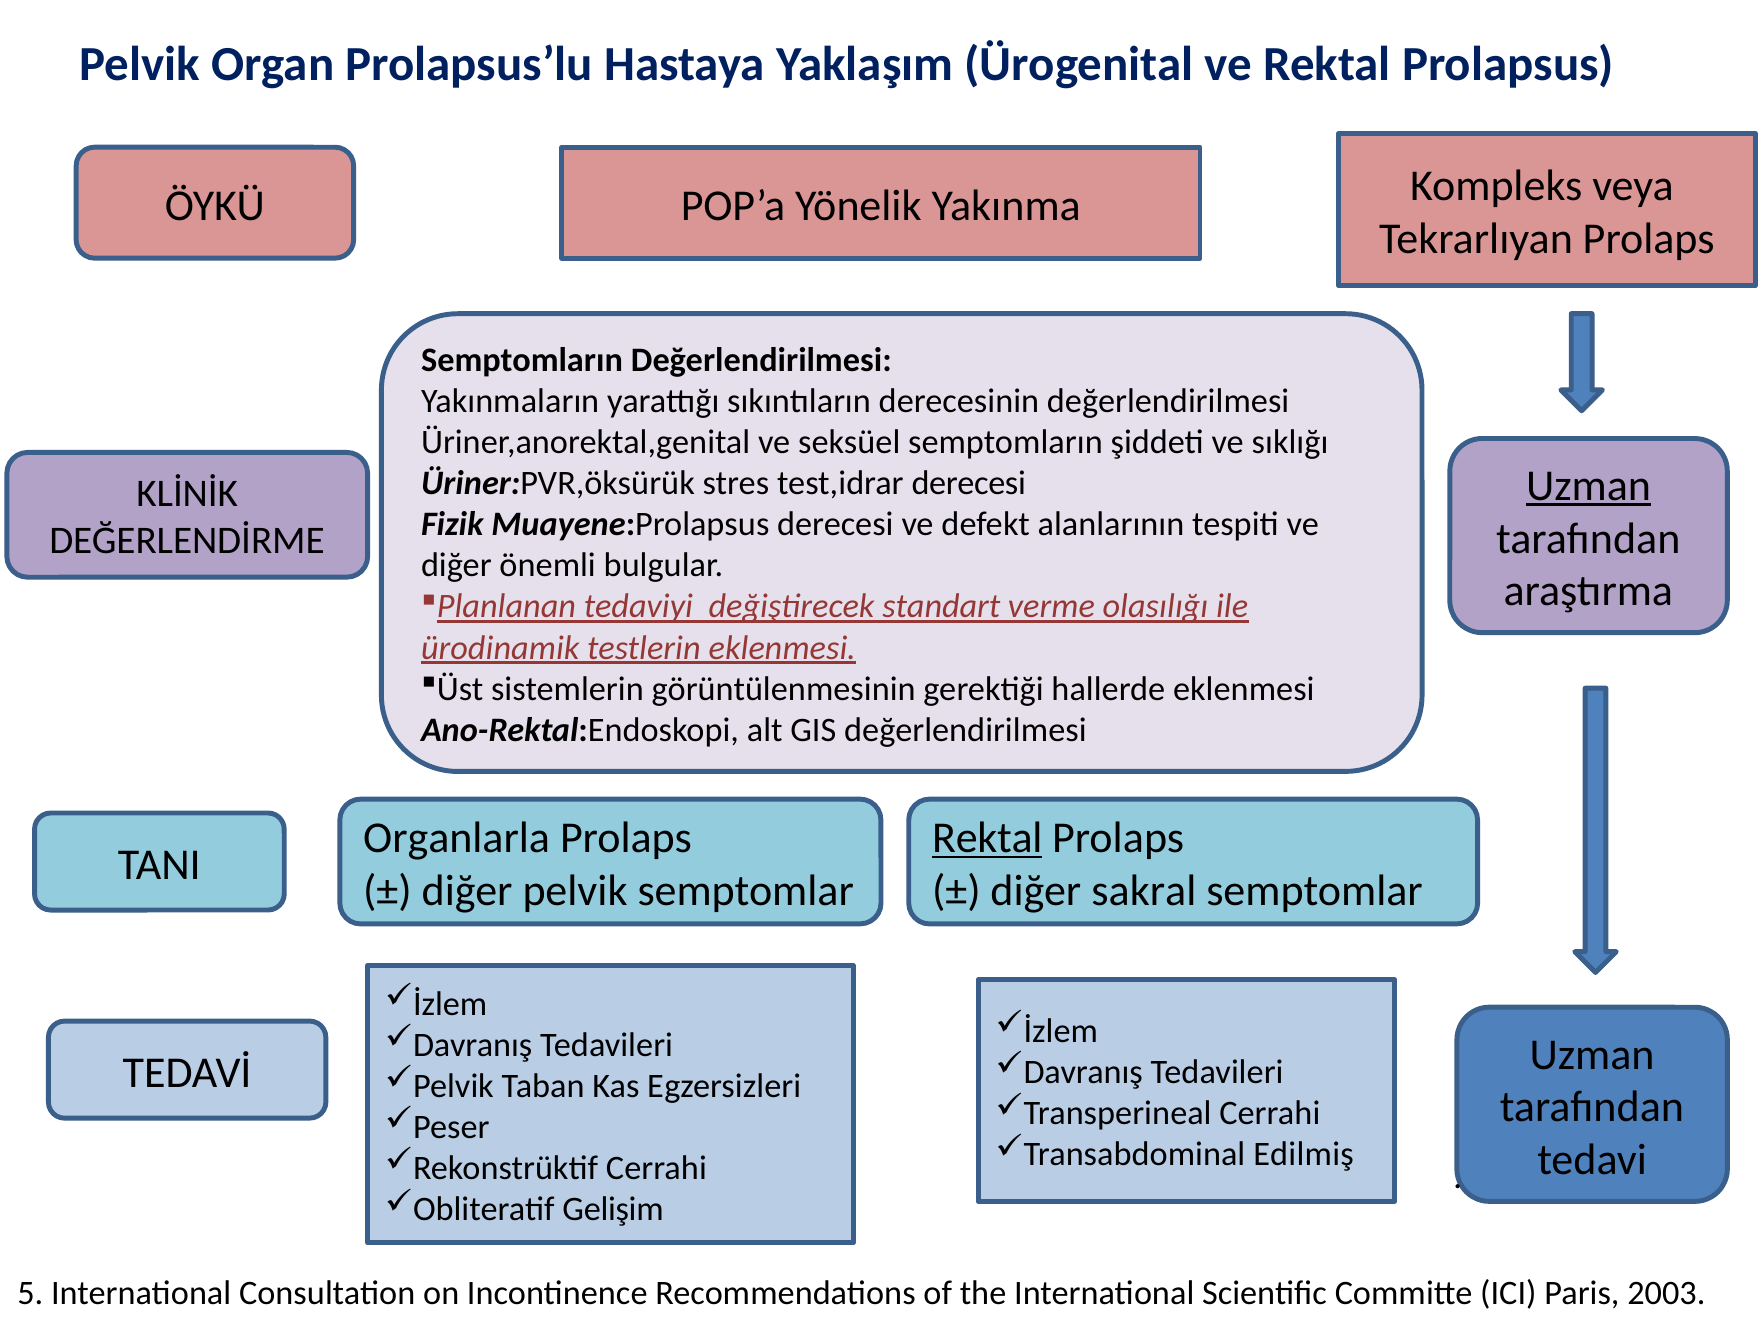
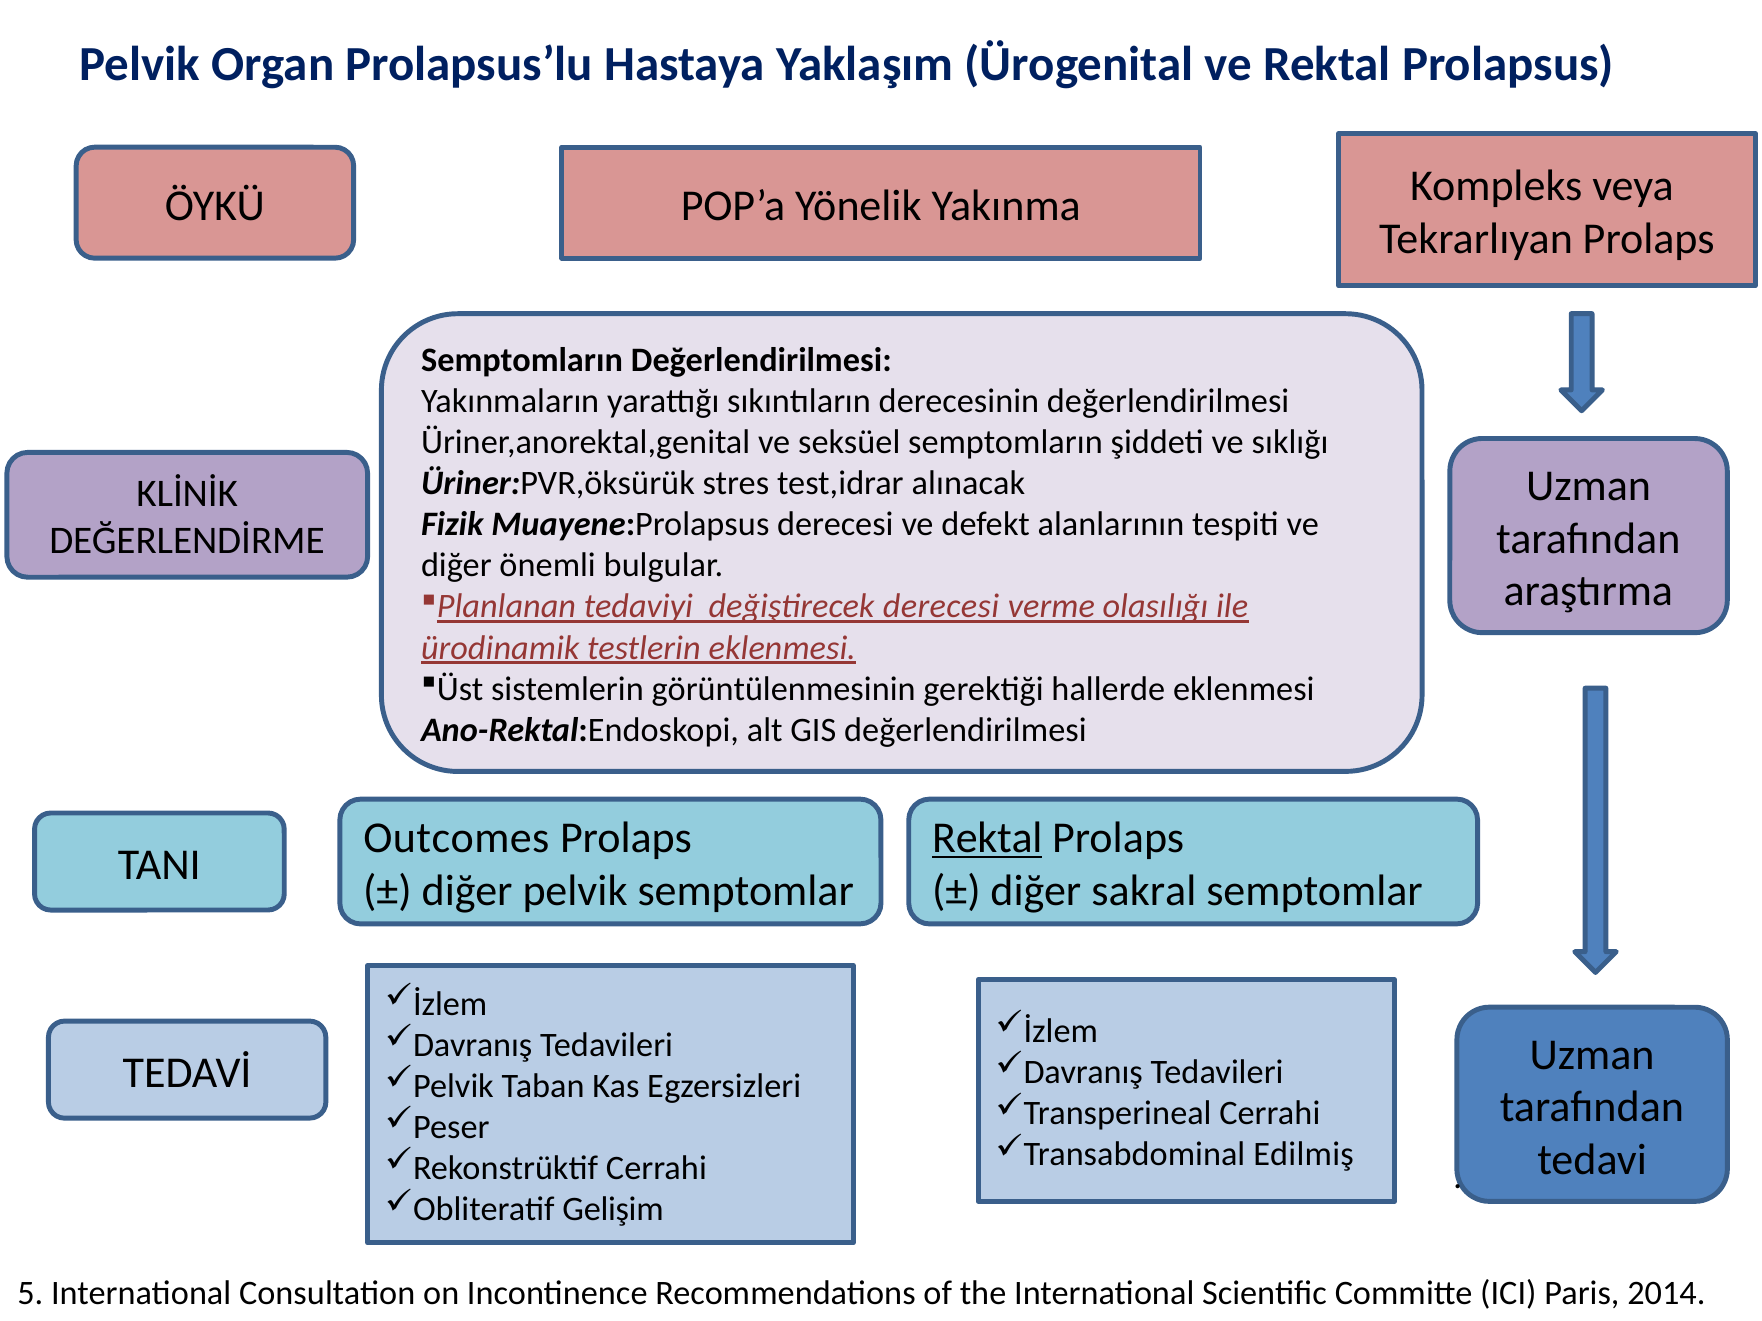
Uzman at (1589, 486) underline: present -> none
test,idrar derecesi: derecesi -> alınacak
değiştirecek standart: standart -> derecesi
Organlarla: Organlarla -> Outcomes
2003: 2003 -> 2014
